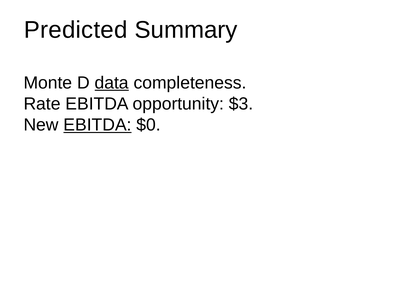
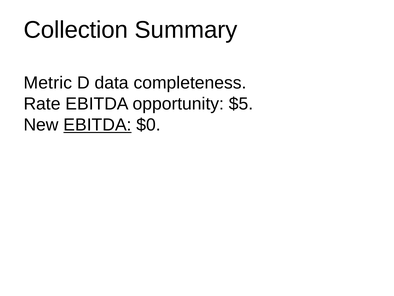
Predicted: Predicted -> Collection
Monte: Monte -> Metric
data underline: present -> none
$3: $3 -> $5
